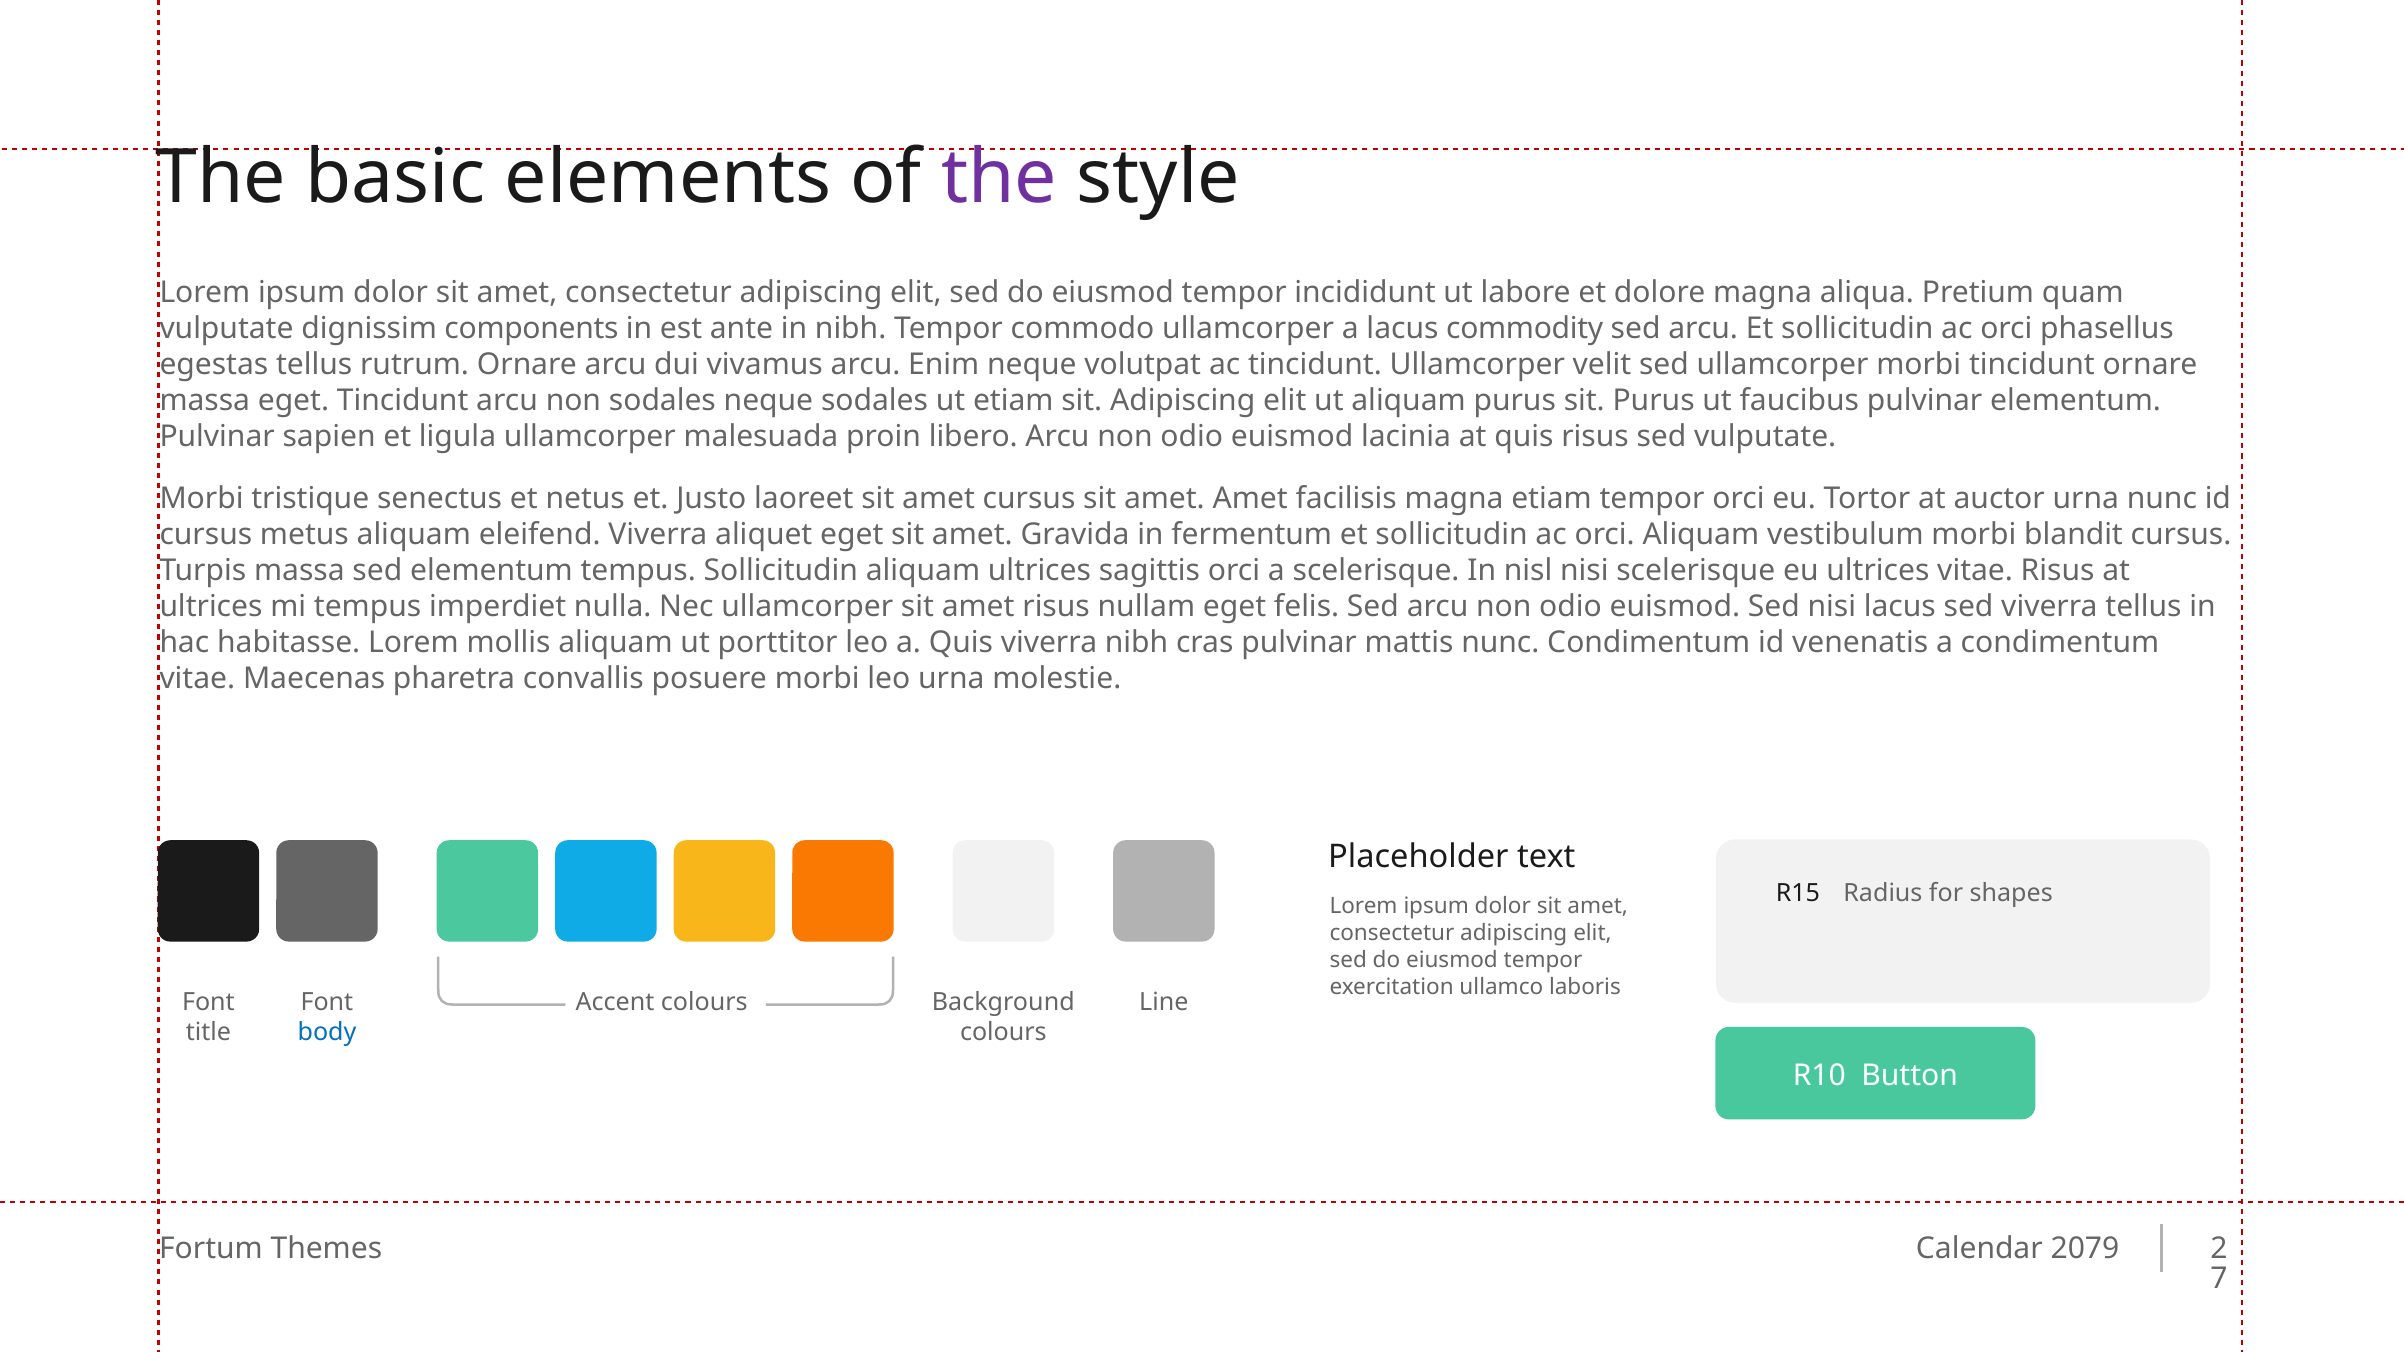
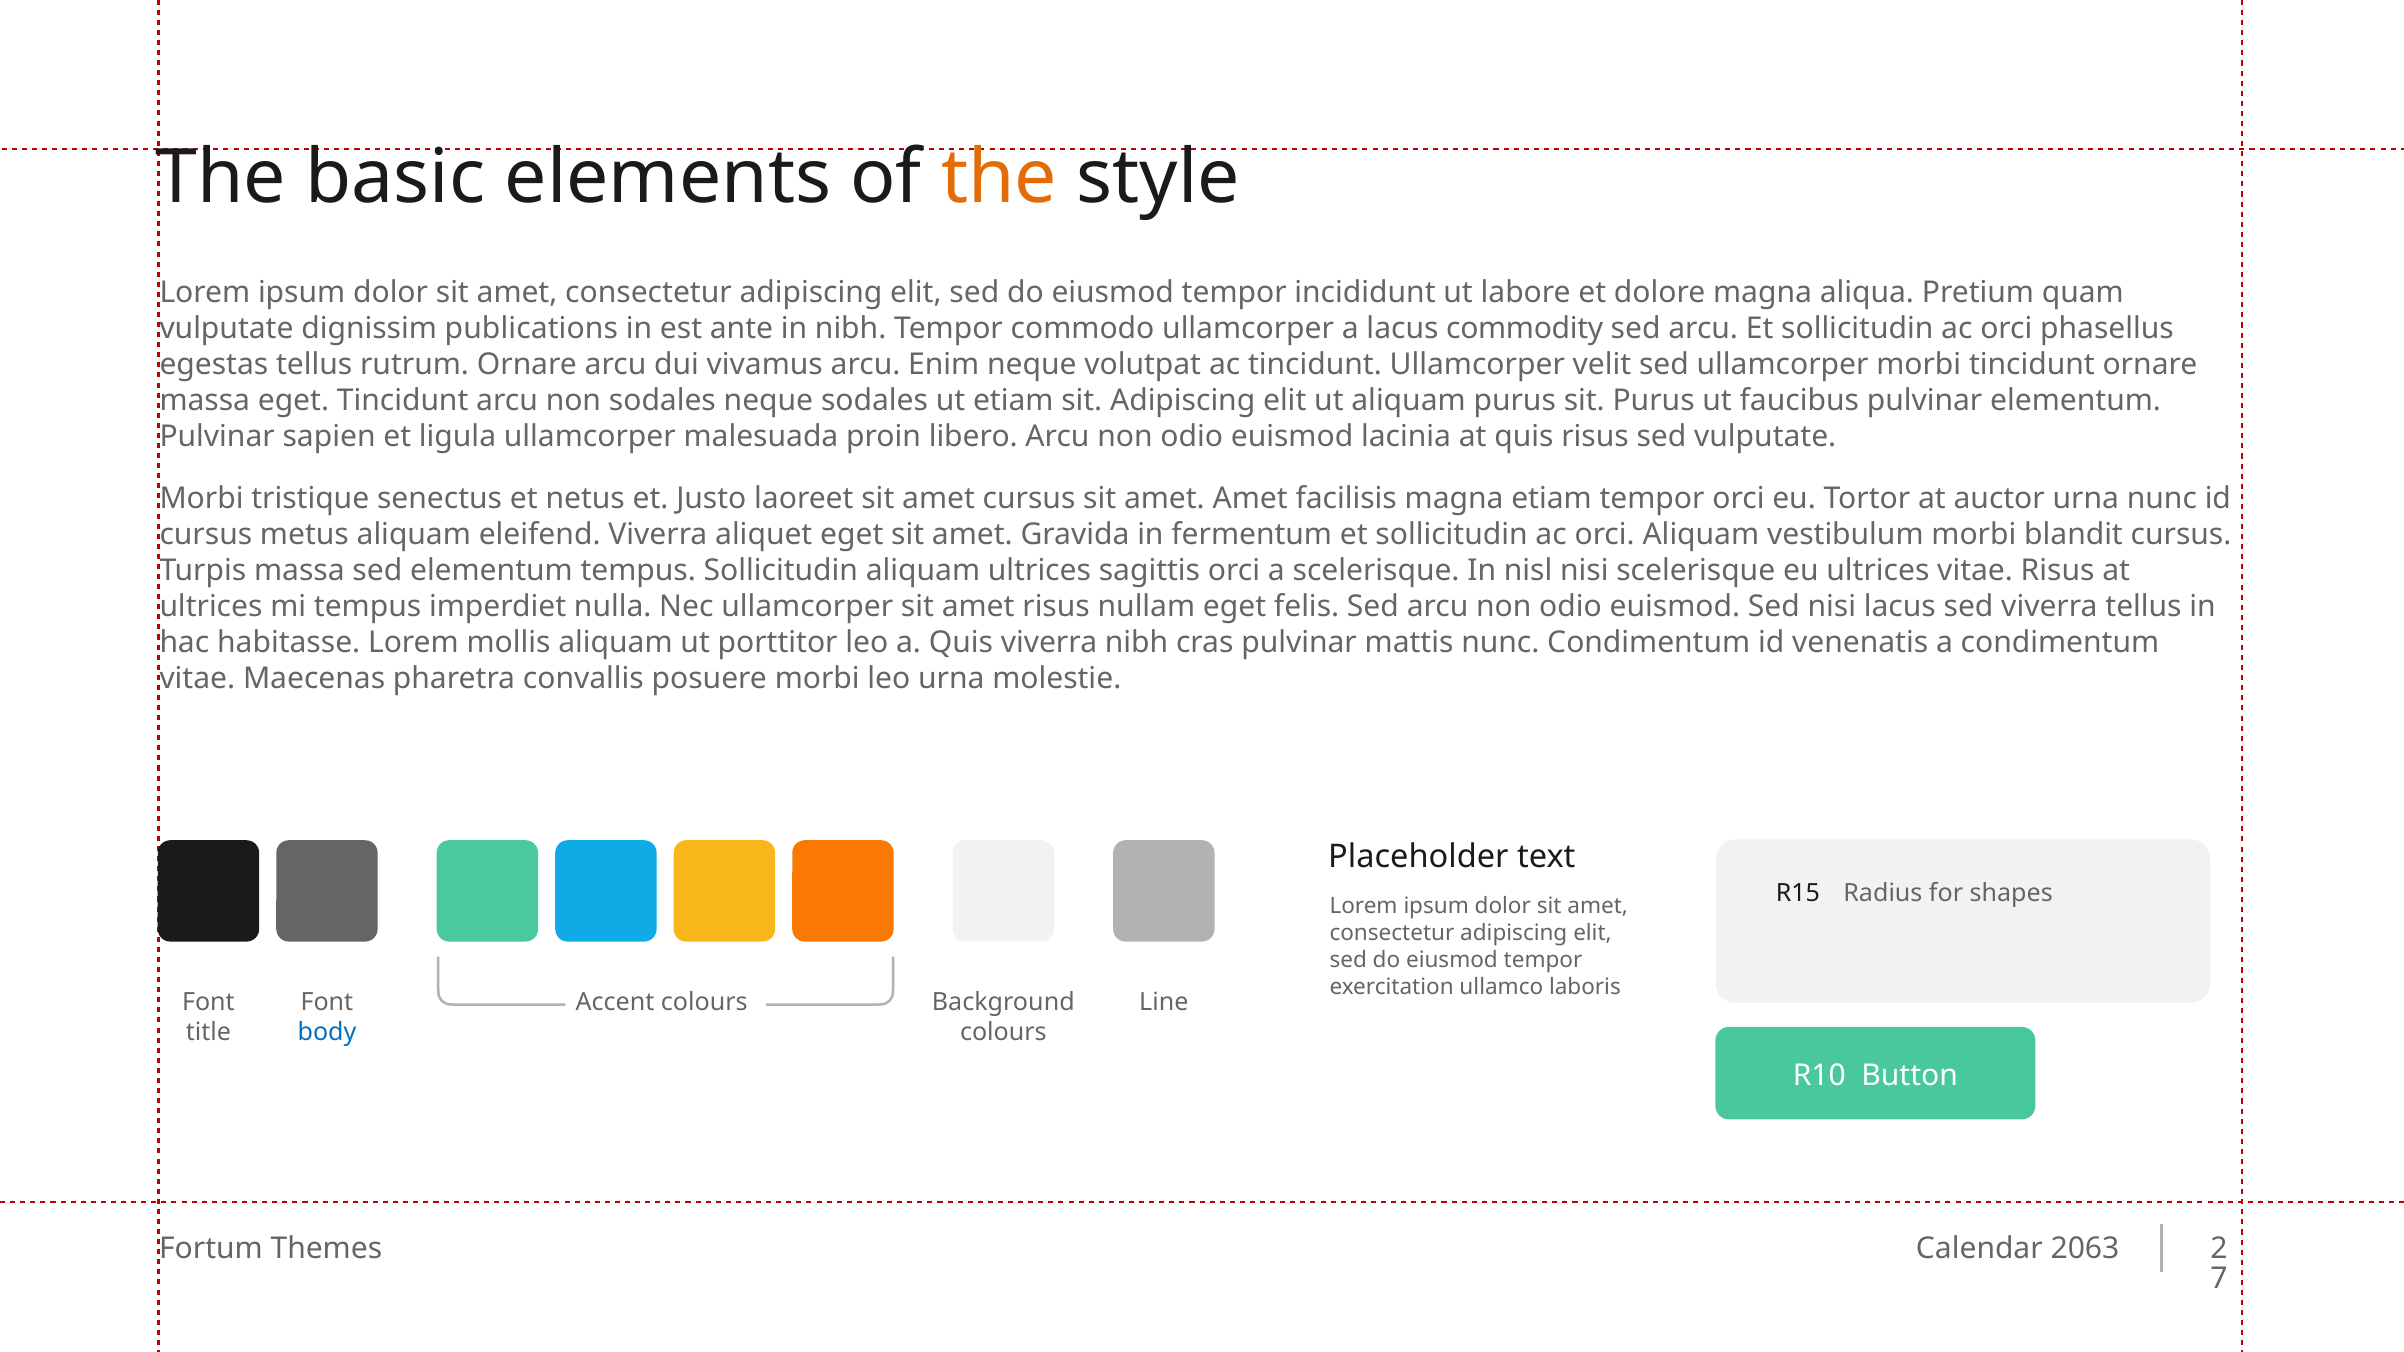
the at (999, 178) colour: purple -> orange
components: components -> publications
2079: 2079 -> 2063
